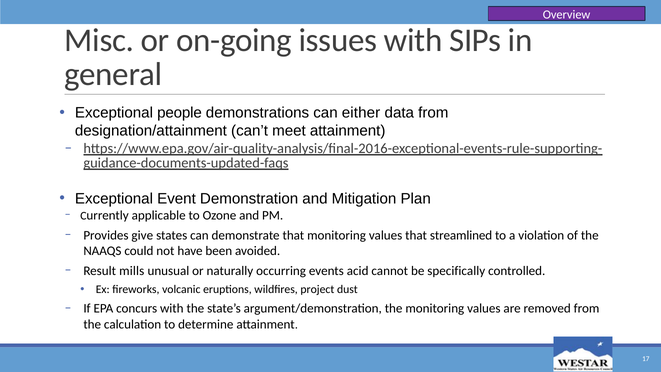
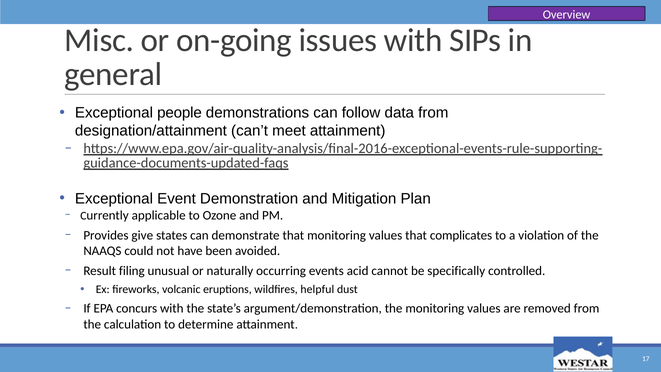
either: either -> follow
streamlined: streamlined -> complicates
mills: mills -> filing
project: project -> helpful
